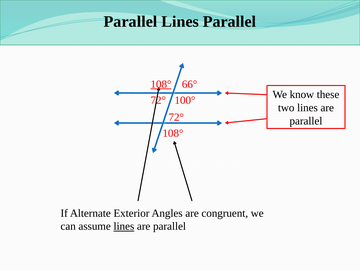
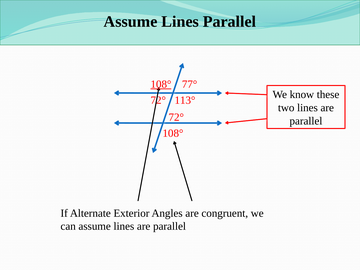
Parallel at (131, 21): Parallel -> Assume
66°: 66° -> 77°
100°: 100° -> 113°
lines at (124, 226) underline: present -> none
